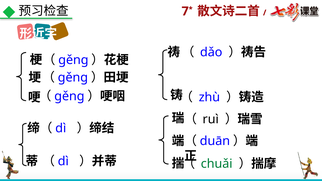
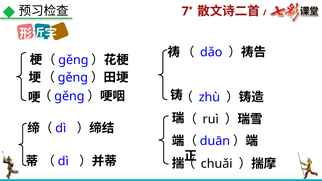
chuǎi colour: green -> black
